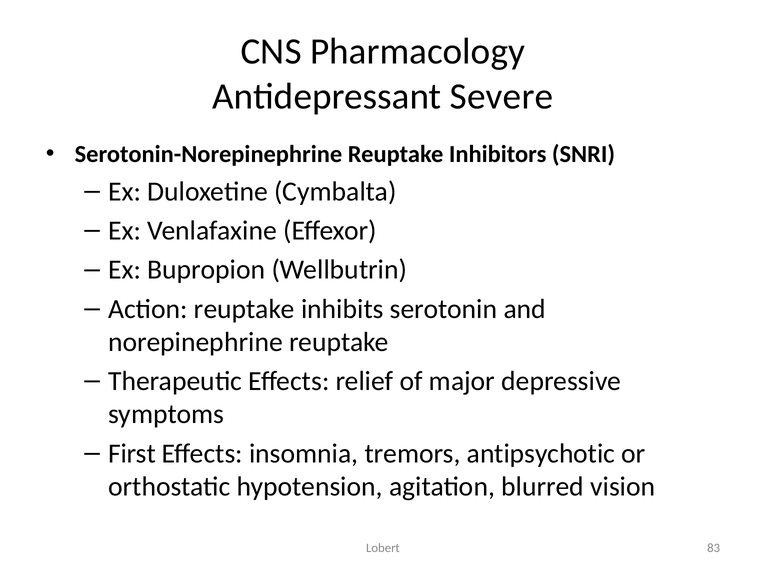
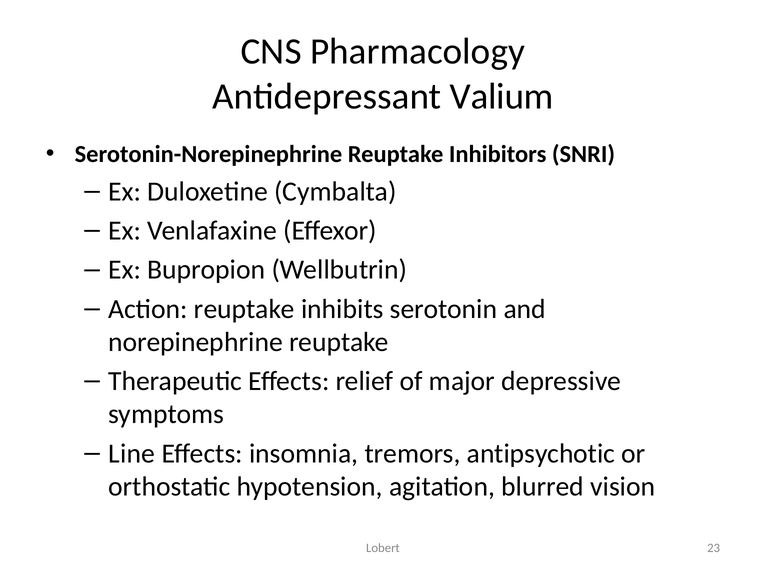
Severe: Severe -> Valium
First: First -> Line
83: 83 -> 23
